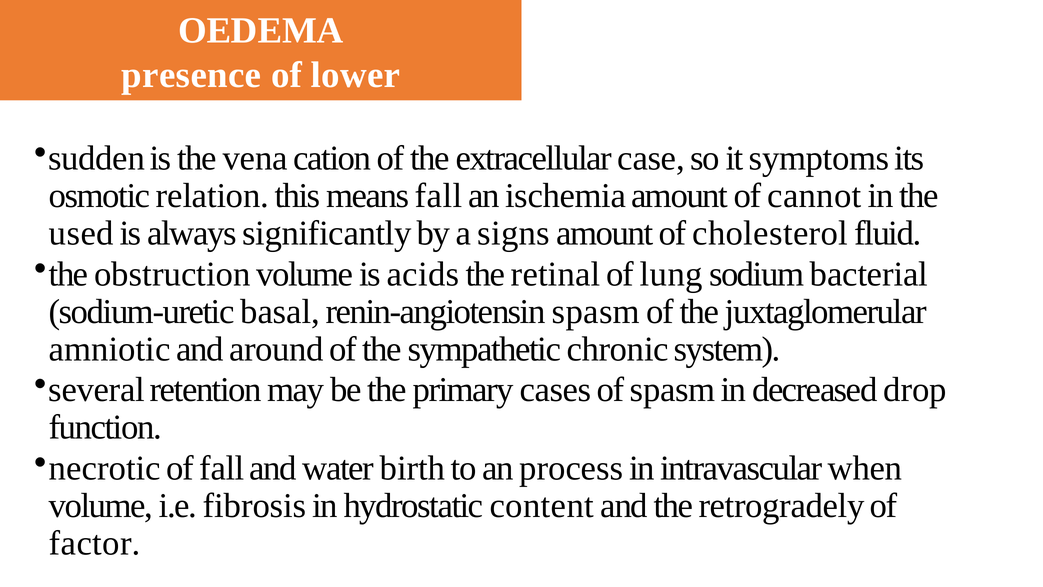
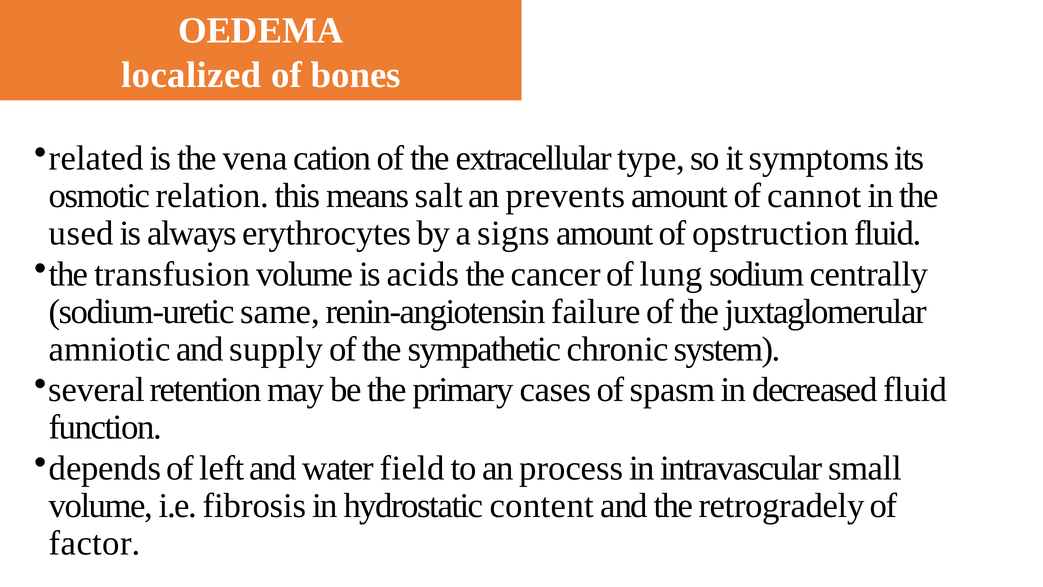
presence: presence -> localized
lower: lower -> bones
sudden: sudden -> related
case: case -> type
means fall: fall -> salt
ischemia: ischemia -> prevents
significantly: significantly -> erythrocytes
cholesterol: cholesterol -> opstruction
obstruction: obstruction -> transfusion
retinal: retinal -> cancer
bacterial: bacterial -> centrally
basal: basal -> same
renin-angiotensin spasm: spasm -> failure
around: around -> supply
decreased drop: drop -> fluid
necrotic: necrotic -> depends
of fall: fall -> left
birth: birth -> field
when: when -> small
